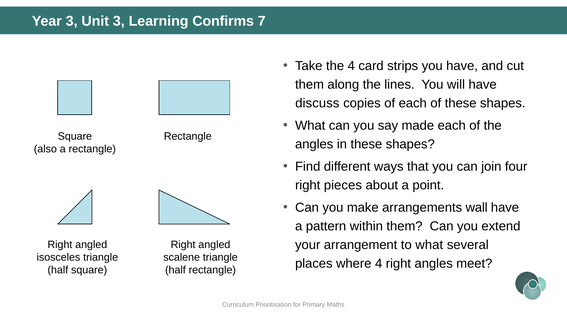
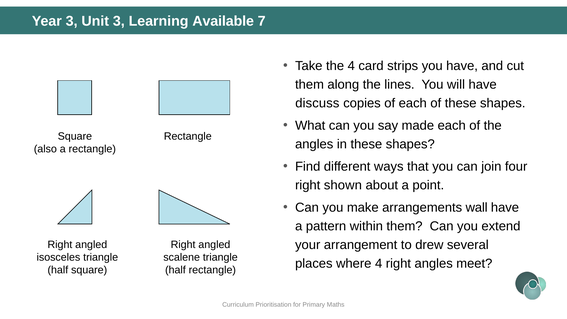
Confirms: Confirms -> Available
pieces: pieces -> shown
to what: what -> drew
